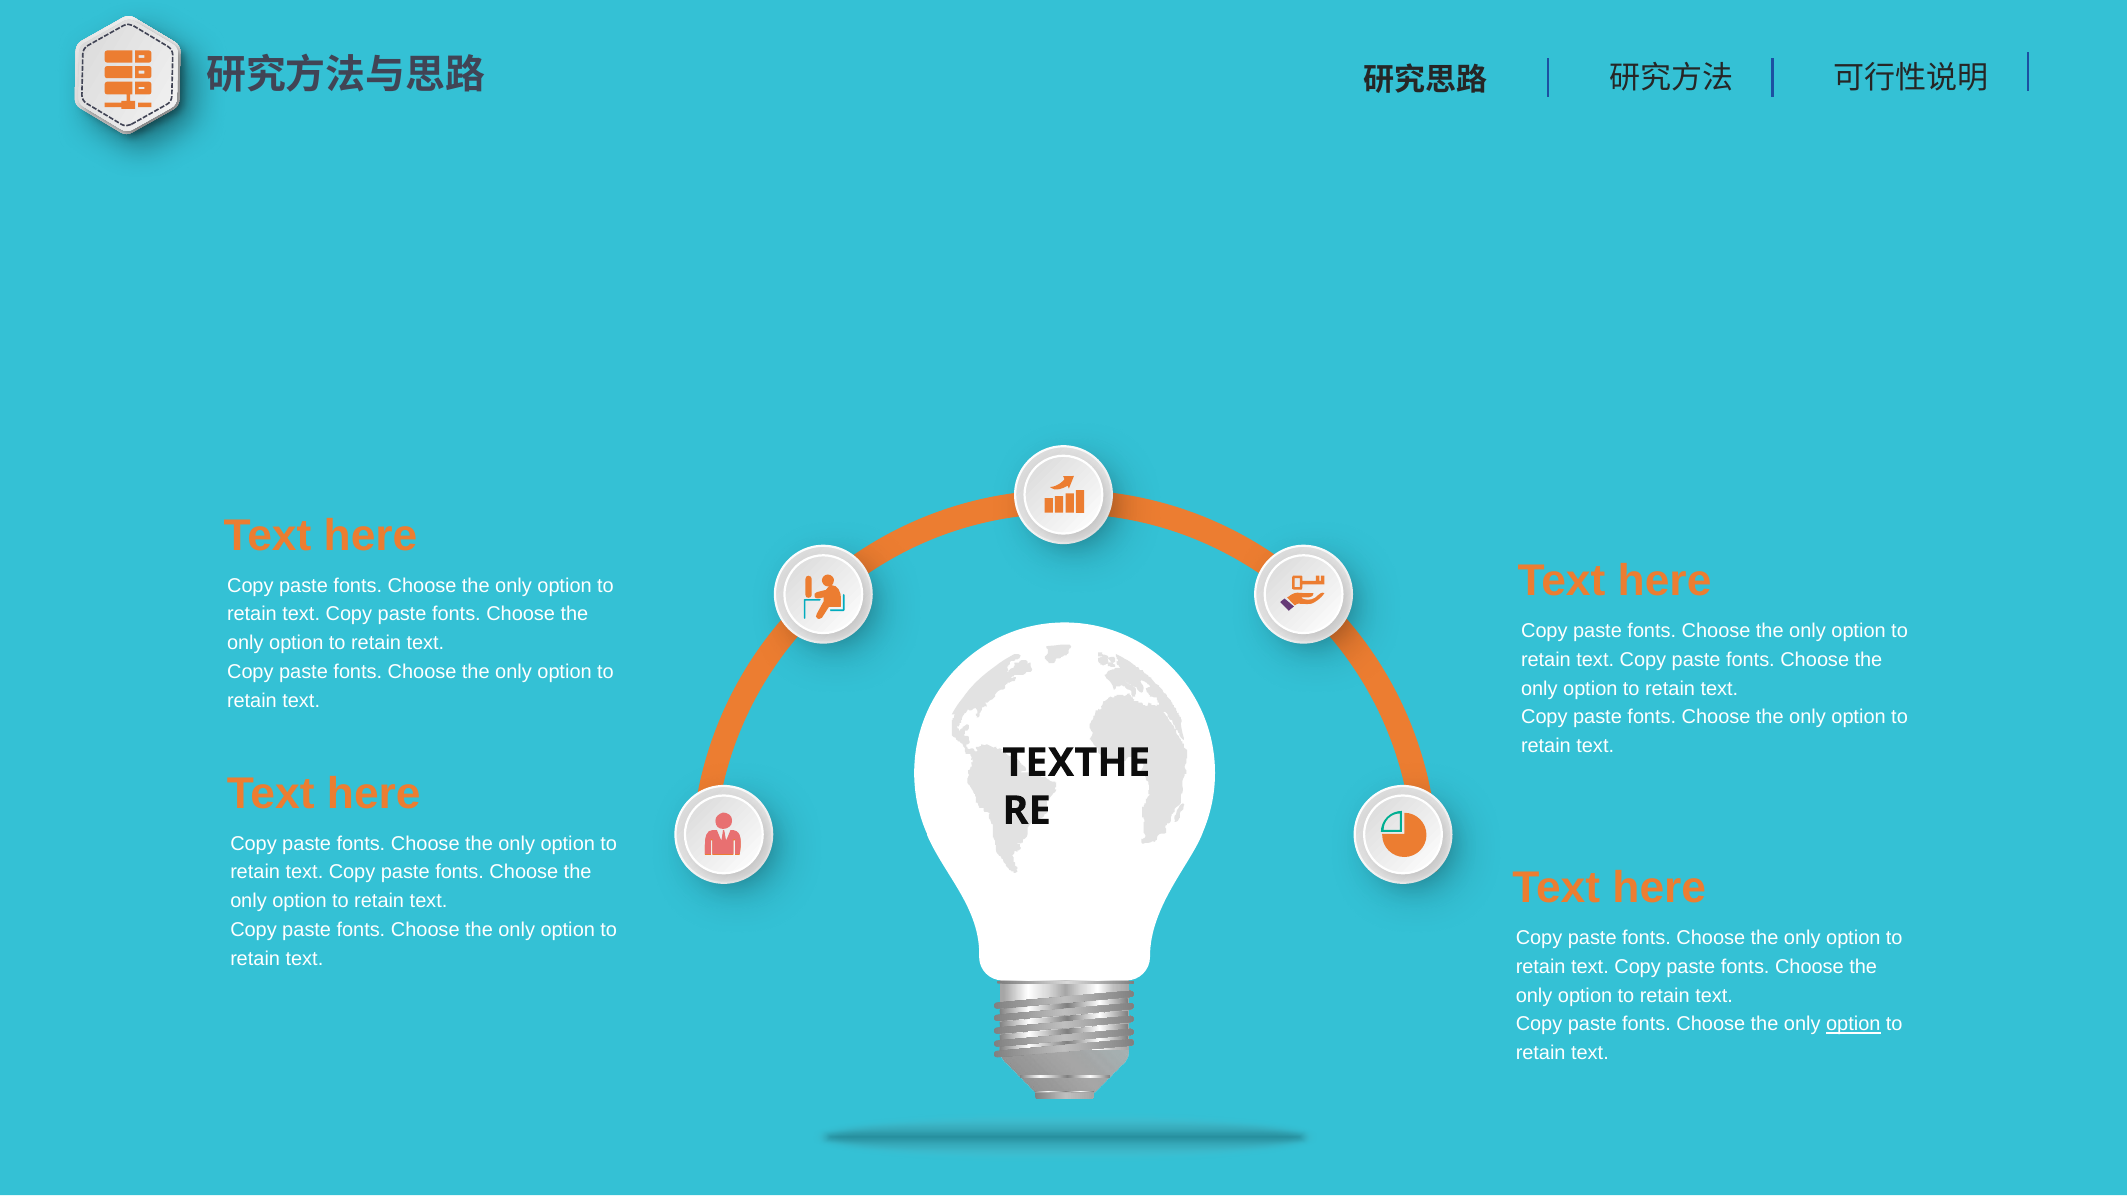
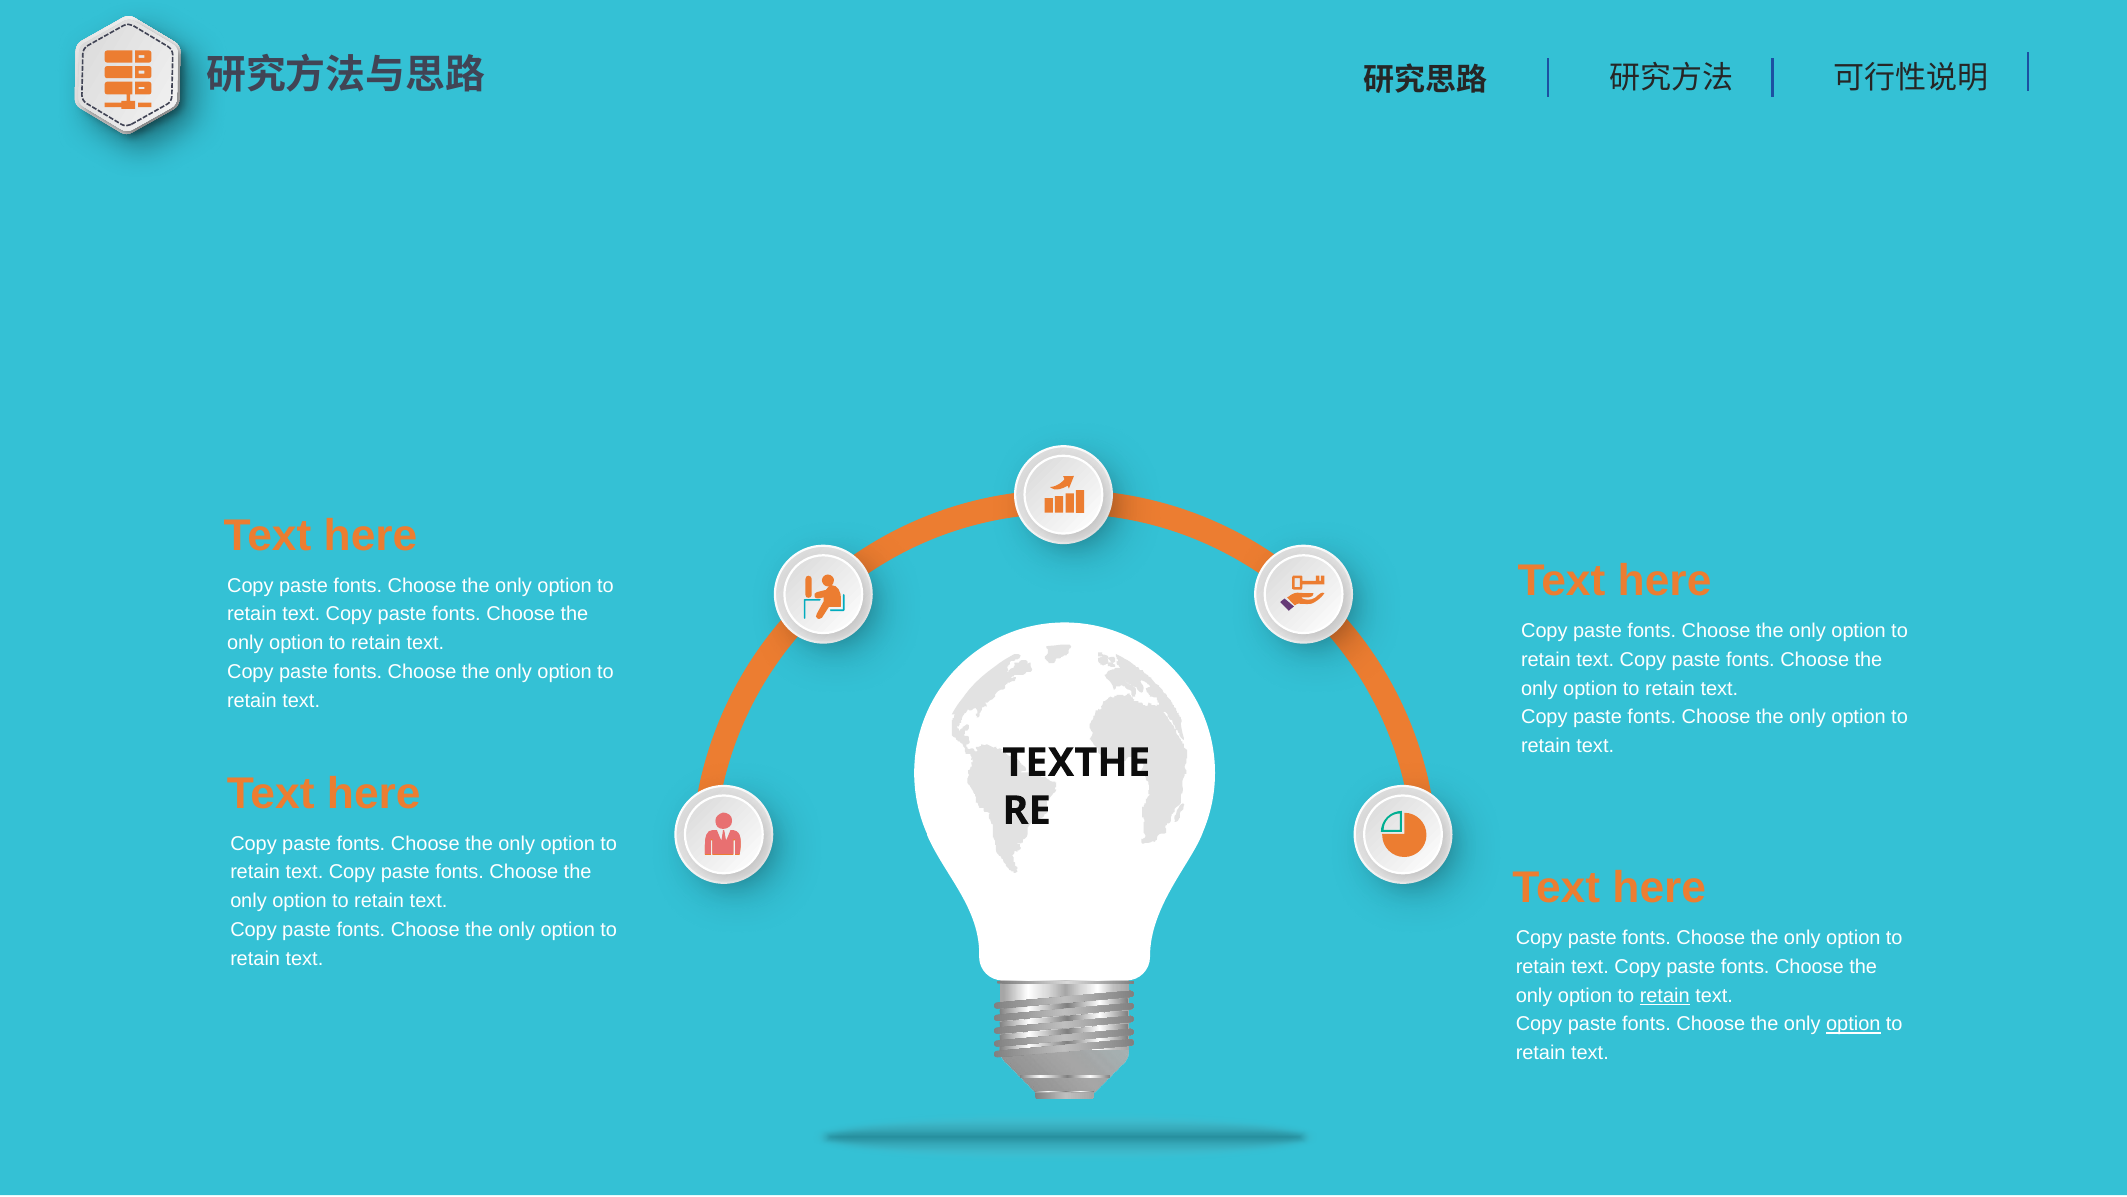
retain at (1665, 995) underline: none -> present
